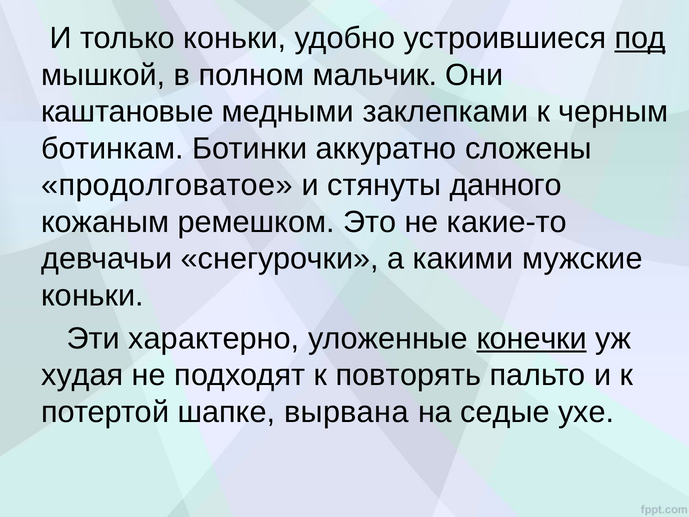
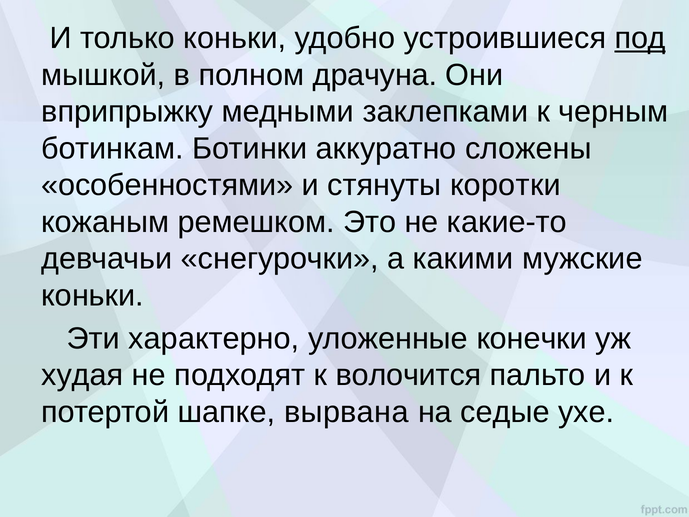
мальчик: мальчик -> драчуна
каштановые: каштановые -> вприпрыжку
продолговатое: продолговатое -> особенностями
данного: данного -> коротки
конечки underline: present -> none
повторять: повторять -> волочится
